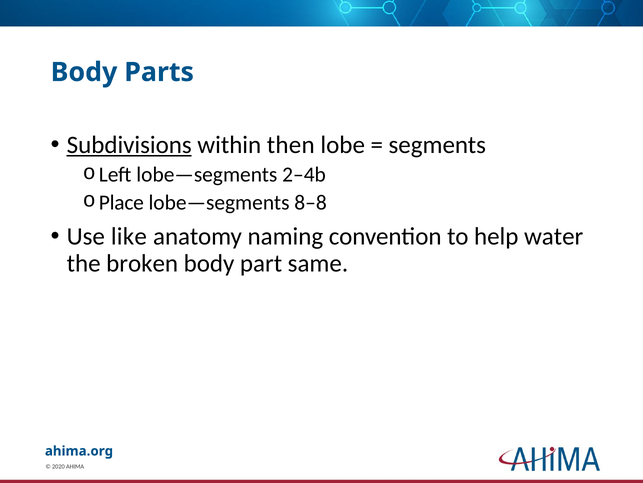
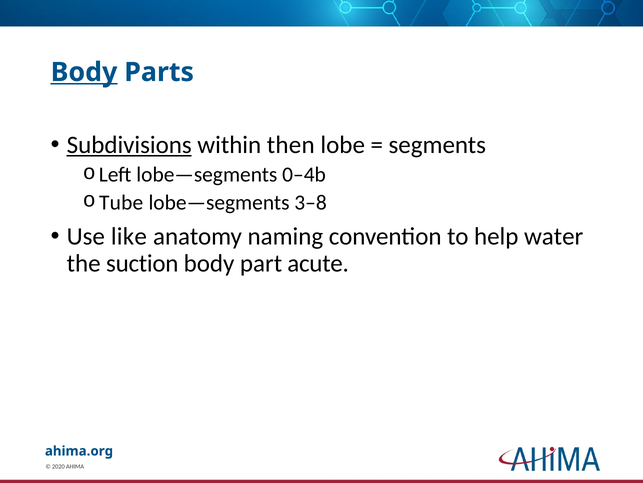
Body at (84, 72) underline: none -> present
2–4b: 2–4b -> 0–4b
Place: Place -> Tube
8–8: 8–8 -> 3–8
broken: broken -> suction
same: same -> acute
